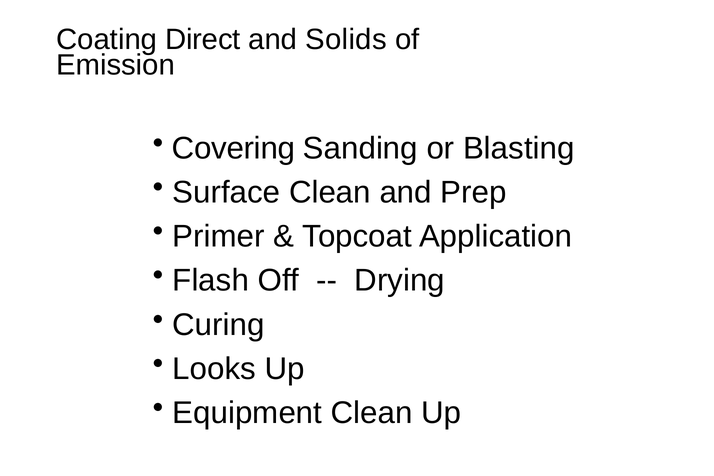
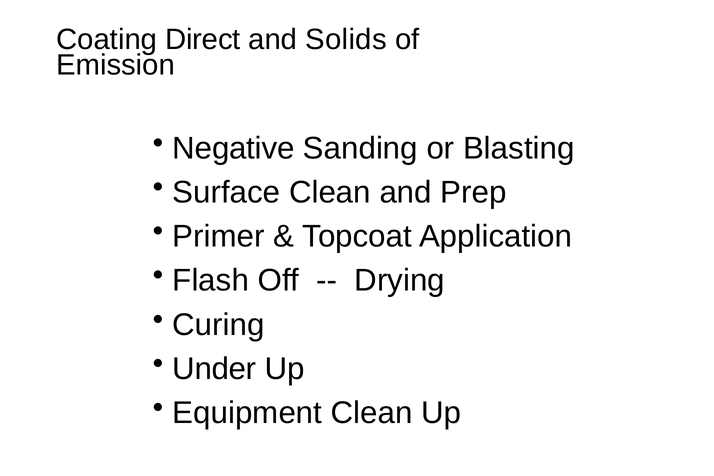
Covering: Covering -> Negative
Looks: Looks -> Under
